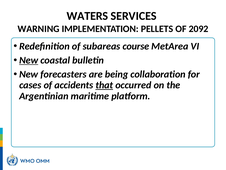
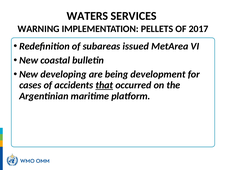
2092: 2092 -> 2017
course: course -> issued
New at (29, 60) underline: present -> none
forecasters: forecasters -> developing
collaboration: collaboration -> development
